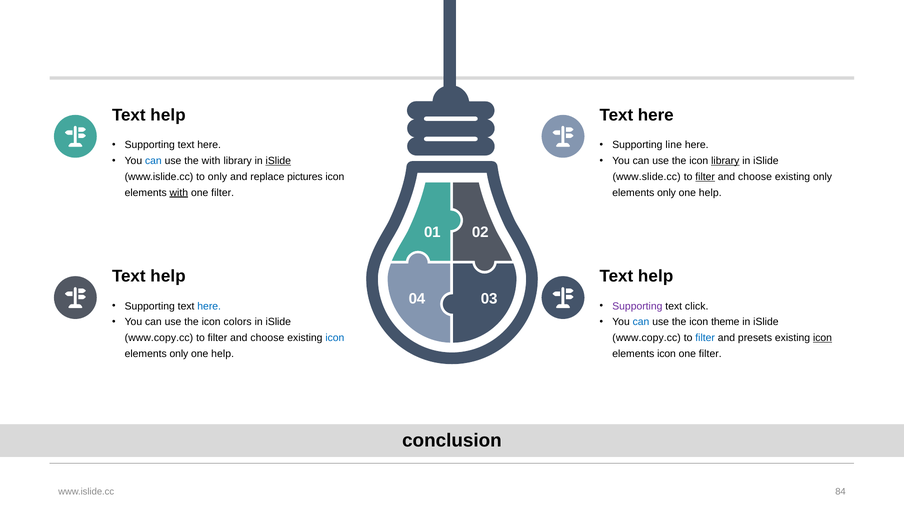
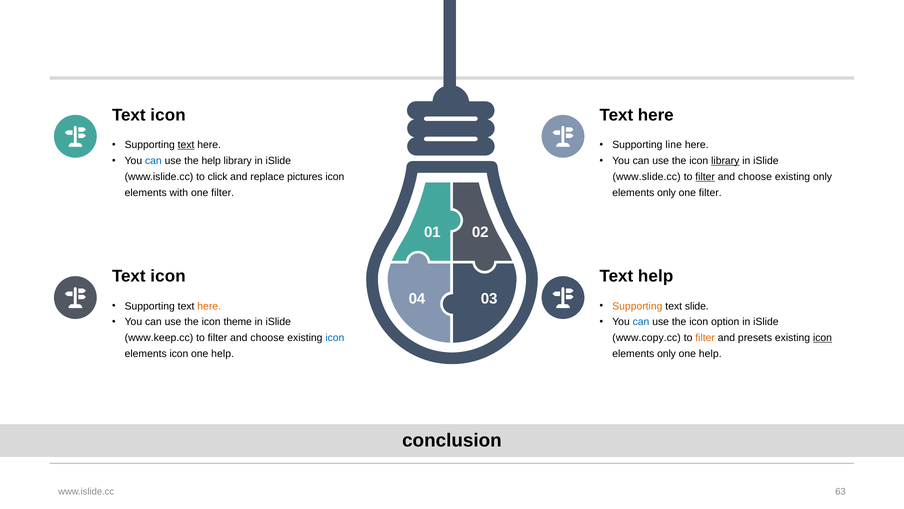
help at (168, 115): help -> icon
text at (186, 145) underline: none -> present
the with: with -> help
iSlide at (278, 161) underline: present -> none
to only: only -> click
with at (179, 192) underline: present -> none
help at (710, 192): help -> filter
help at (168, 276): help -> icon
here at (209, 306) colour: blue -> orange
Supporting at (637, 306) colour: purple -> orange
click: click -> slide
colors: colors -> theme
theme: theme -> option
www.copy.cc at (159, 338): www.copy.cc -> www.keep.cc
filter at (705, 338) colour: blue -> orange
only at (179, 354): only -> icon
icon at (667, 354): icon -> only
filter at (710, 354): filter -> help
84: 84 -> 63
